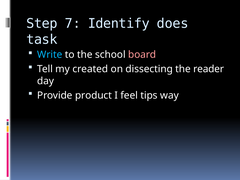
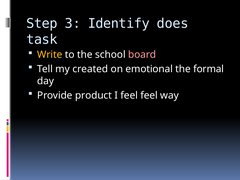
7: 7 -> 3
Write colour: light blue -> yellow
dissecting: dissecting -> emotional
reader: reader -> formal
feel tips: tips -> feel
